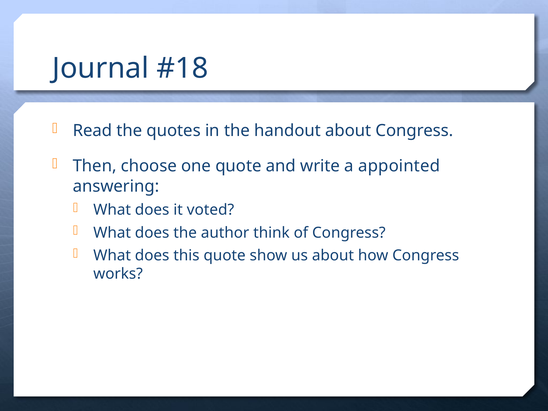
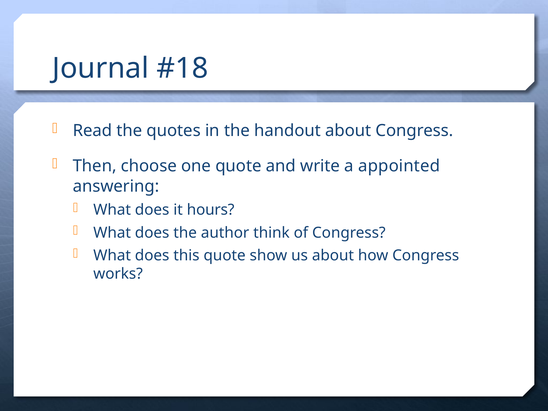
voted: voted -> hours
